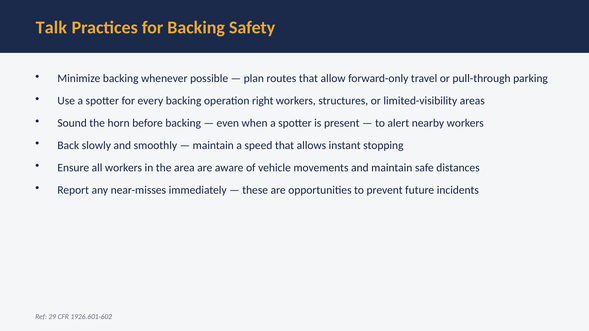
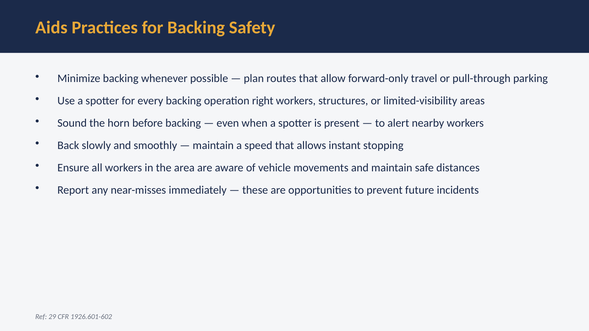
Talk: Talk -> Aids
